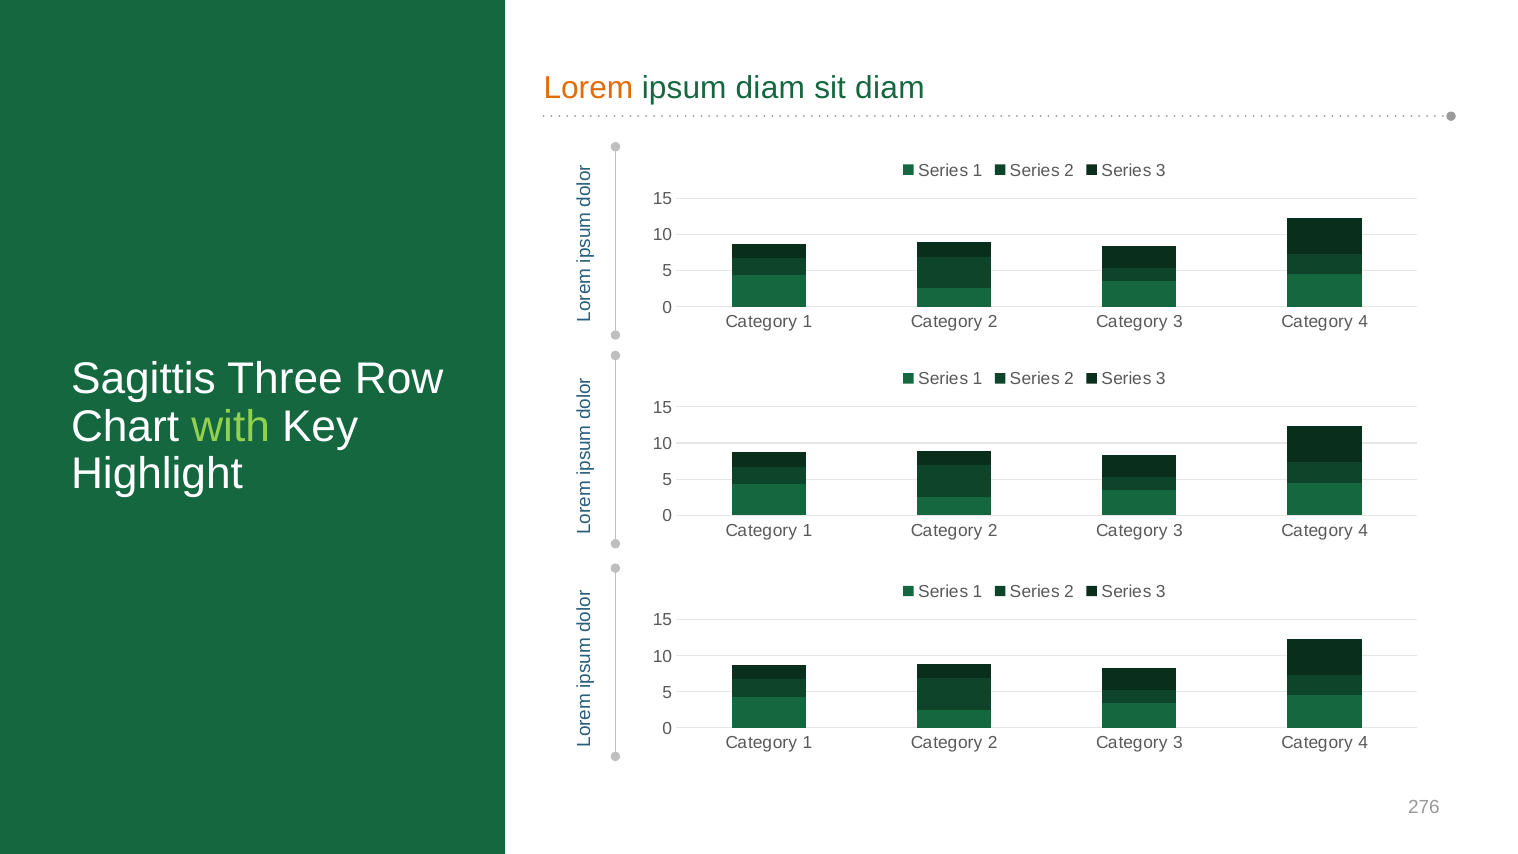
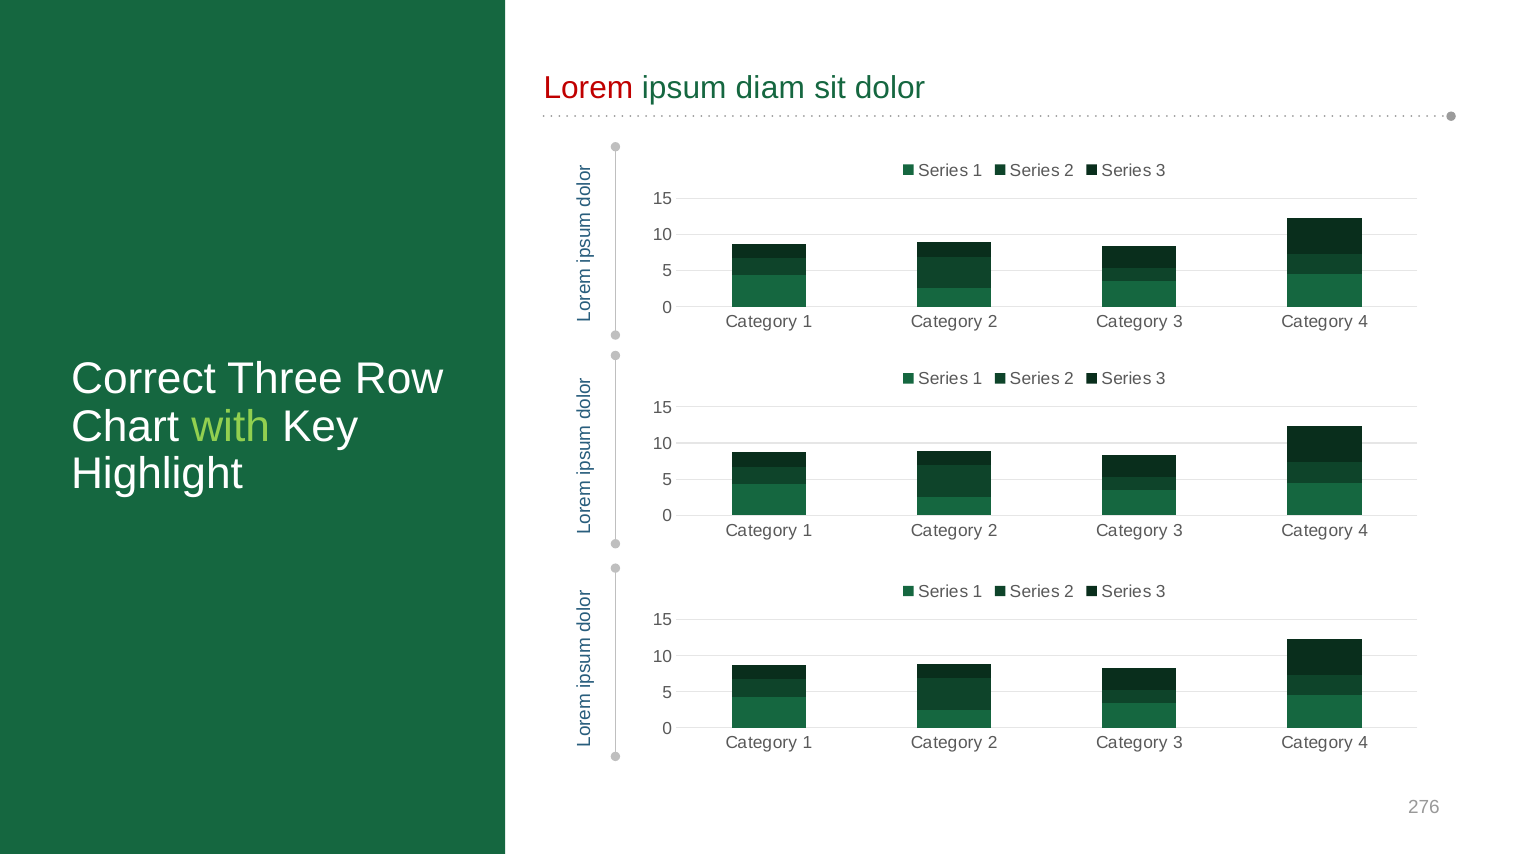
Lorem colour: orange -> red
sit diam: diam -> dolor
Sagittis: Sagittis -> Correct
